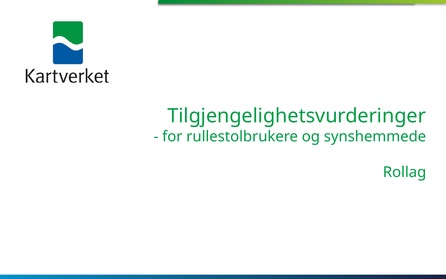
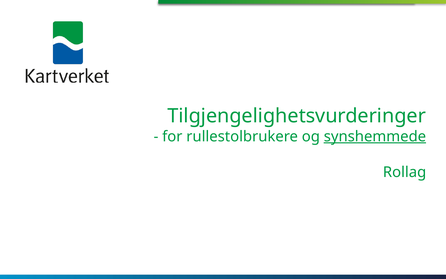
synshemmede underline: none -> present
